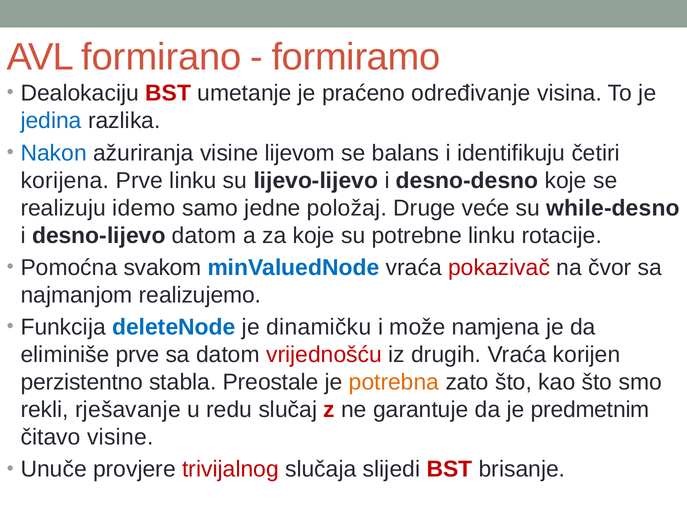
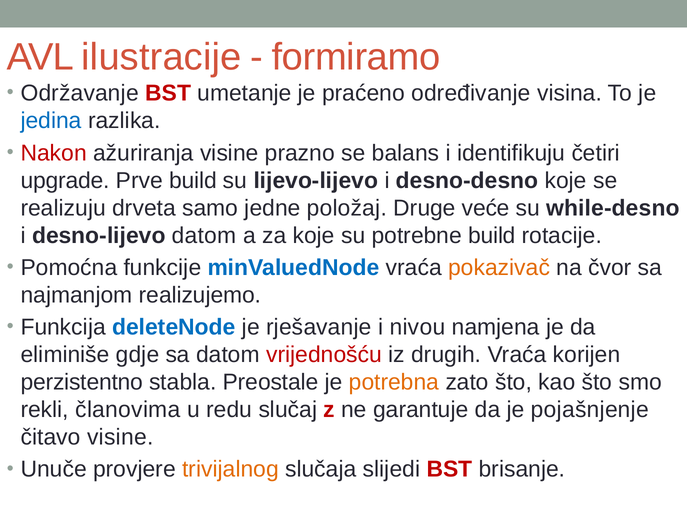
formirano: formirano -> ilustracije
Dealokaciju: Dealokaciju -> Održavanje
Nakon colour: blue -> red
lijevom: lijevom -> prazno
korijena: korijena -> upgrade
Prve linku: linku -> build
idemo: idemo -> drveta
potrebne linku: linku -> build
svakom: svakom -> funkcije
pokazivač colour: red -> orange
dinamičku: dinamičku -> rješavanje
može: može -> nivou
eliminiše prve: prve -> gdje
rješavanje: rješavanje -> članovima
predmetnim: predmetnim -> pojašnjenje
trivijalnog colour: red -> orange
